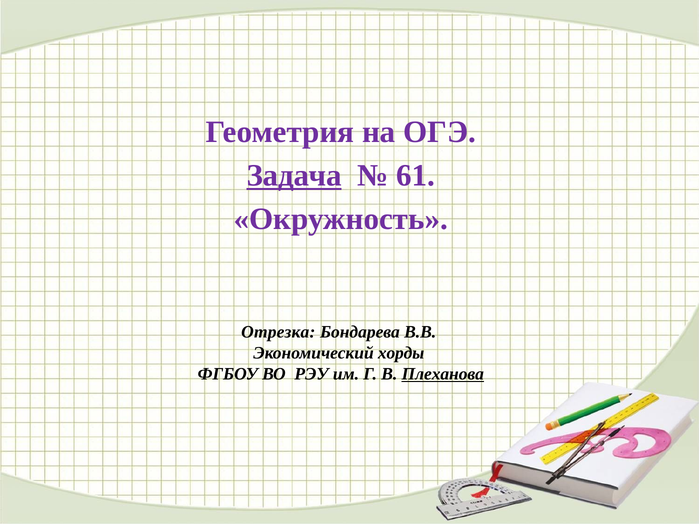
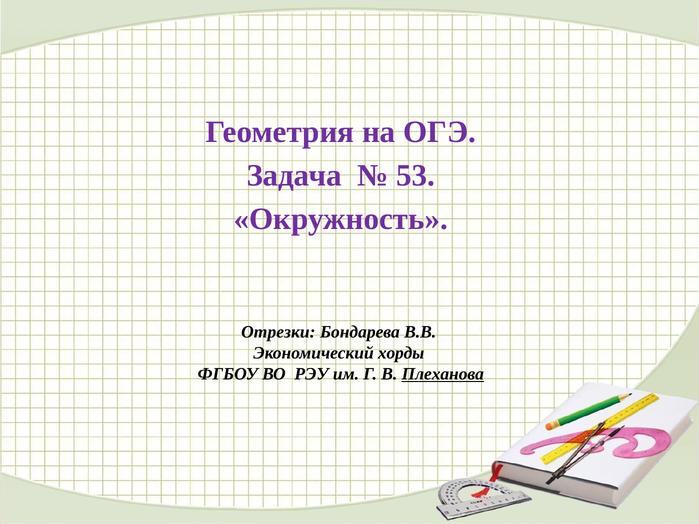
Задача underline: present -> none
61: 61 -> 53
Отрезка: Отрезка -> Отрезки
